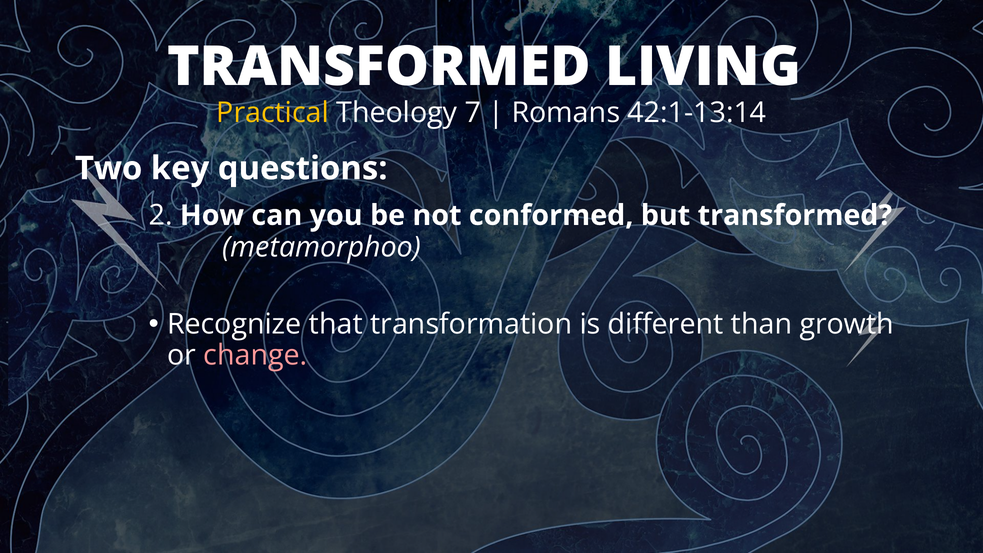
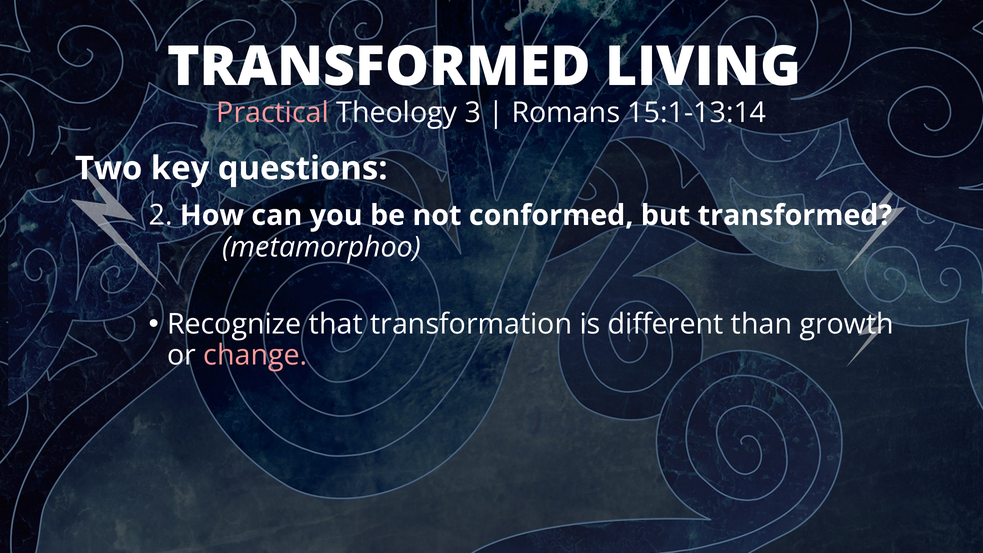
Practical colour: yellow -> pink
7: 7 -> 3
42:1-13:14: 42:1-13:14 -> 15:1-13:14
